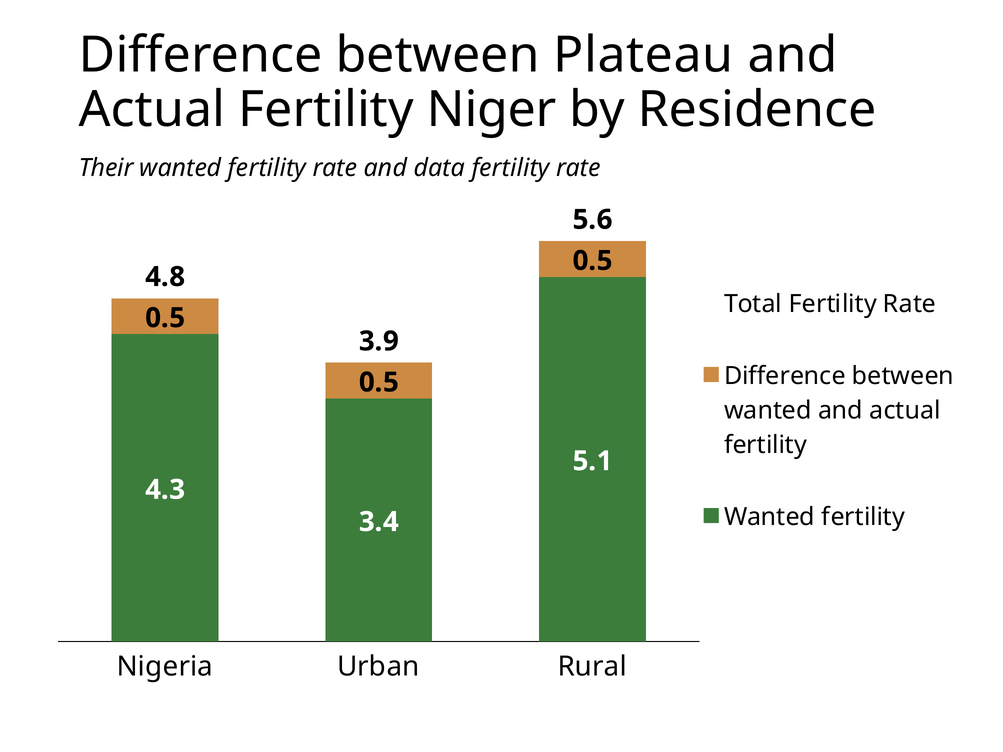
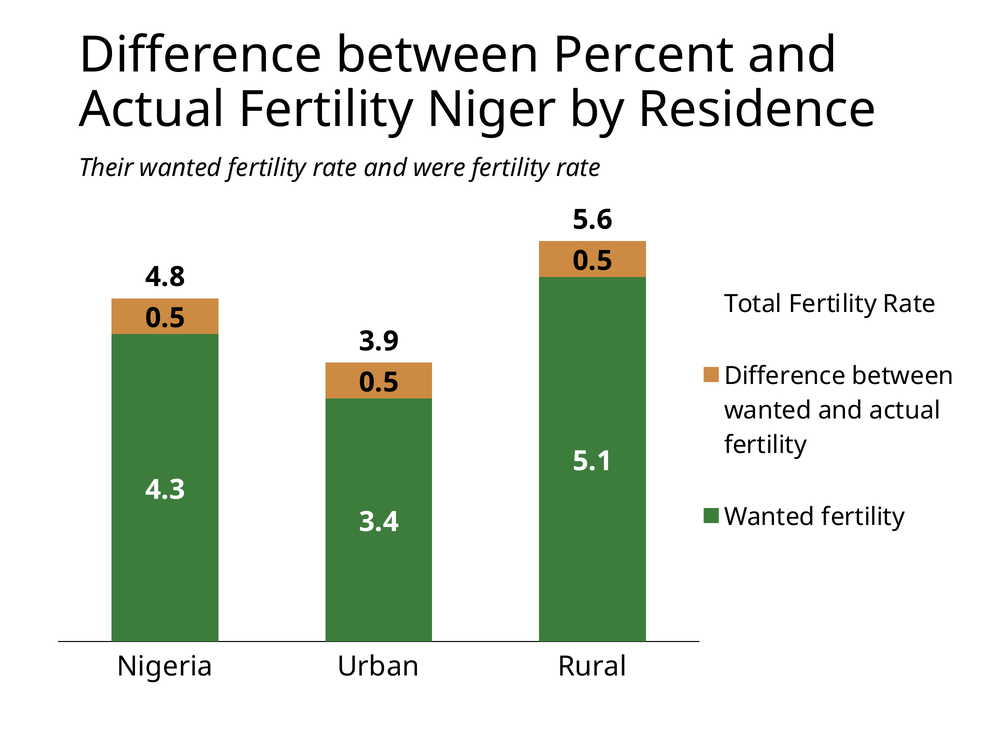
Plateau: Plateau -> Percent
data: data -> were
